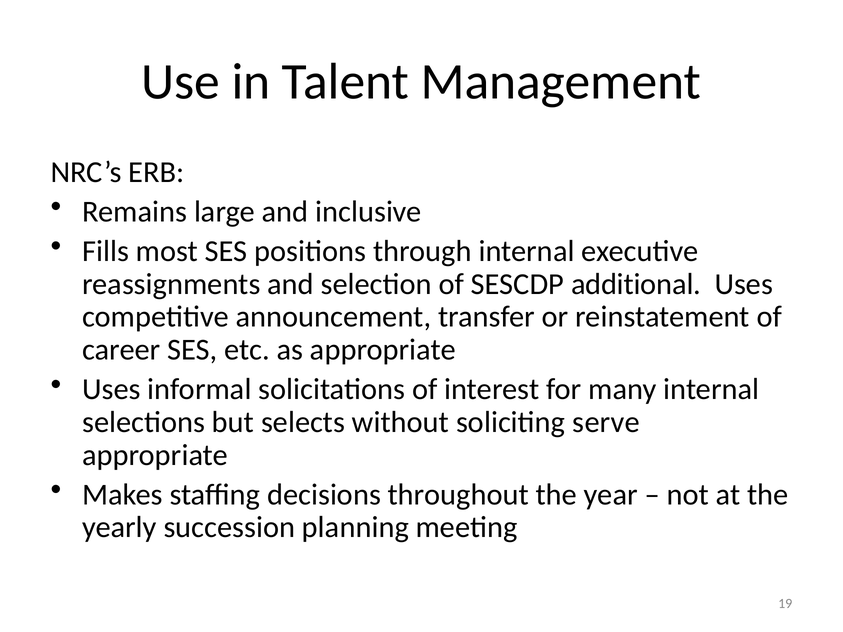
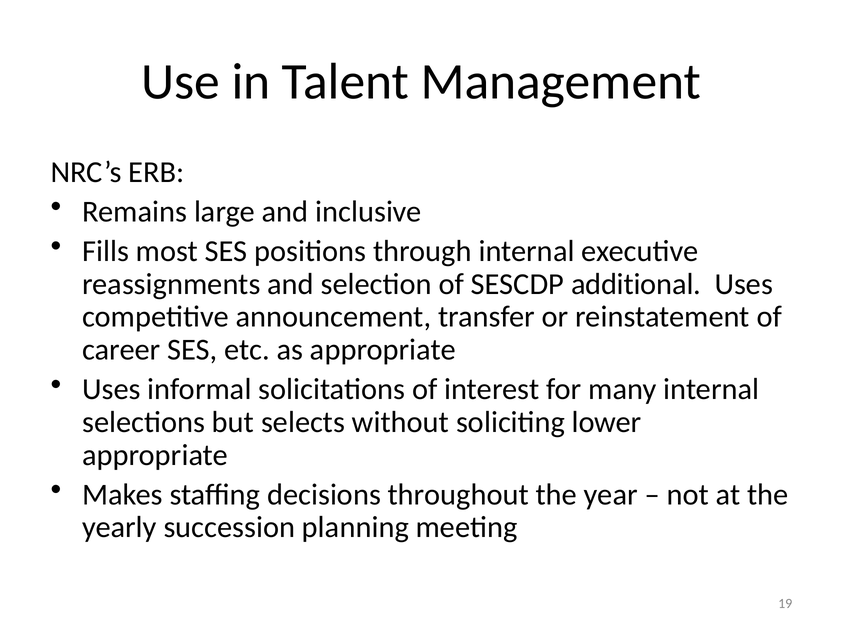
serve: serve -> lower
